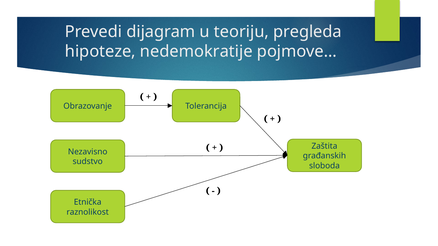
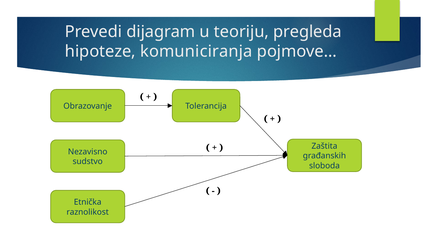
nedemokratije: nedemokratije -> komuniciranja
